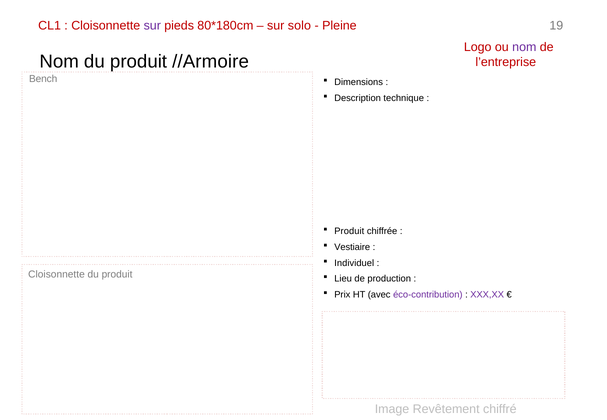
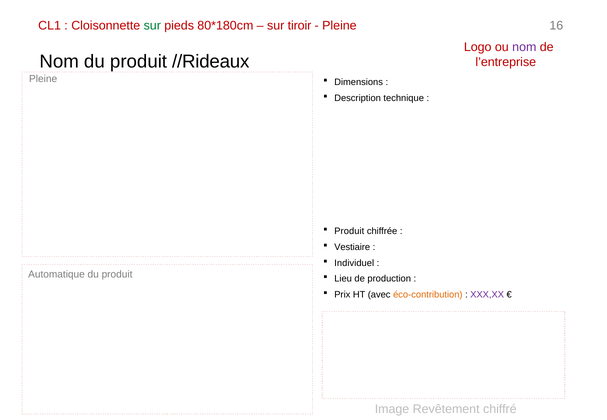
sur at (152, 26) colour: purple -> green
solo: solo -> tiroir
19: 19 -> 16
//Armoire: //Armoire -> //Rideaux
Bench at (43, 79): Bench -> Pleine
Cloisonnette at (56, 275): Cloisonnette -> Automatique
éco-contribution colour: purple -> orange
